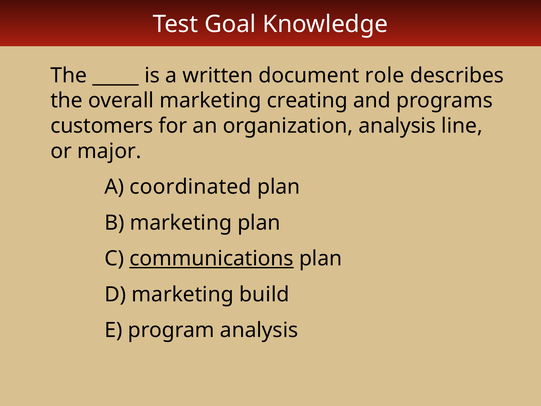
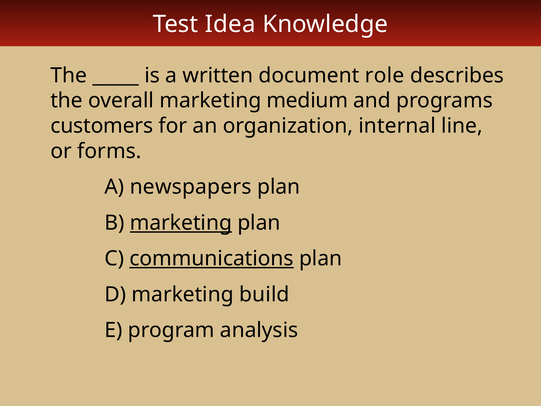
Goal: Goal -> Idea
creating: creating -> medium
organization analysis: analysis -> internal
major: major -> forms
coordinated: coordinated -> newspapers
marketing at (181, 223) underline: none -> present
